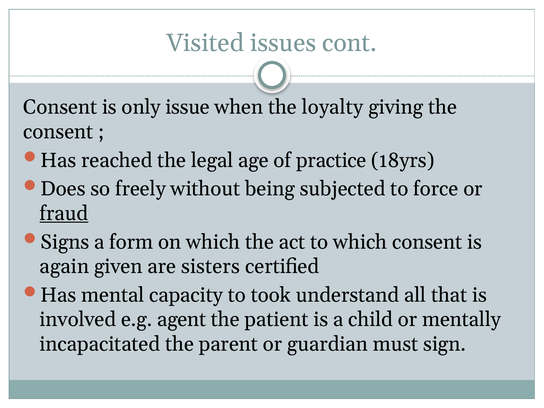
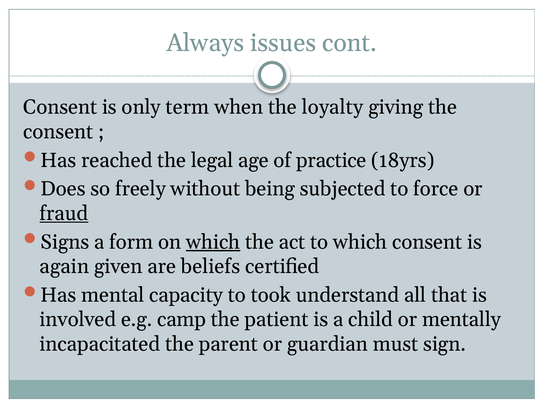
Visited: Visited -> Always
issue: issue -> term
which at (213, 242) underline: none -> present
sisters: sisters -> beliefs
agent: agent -> camp
